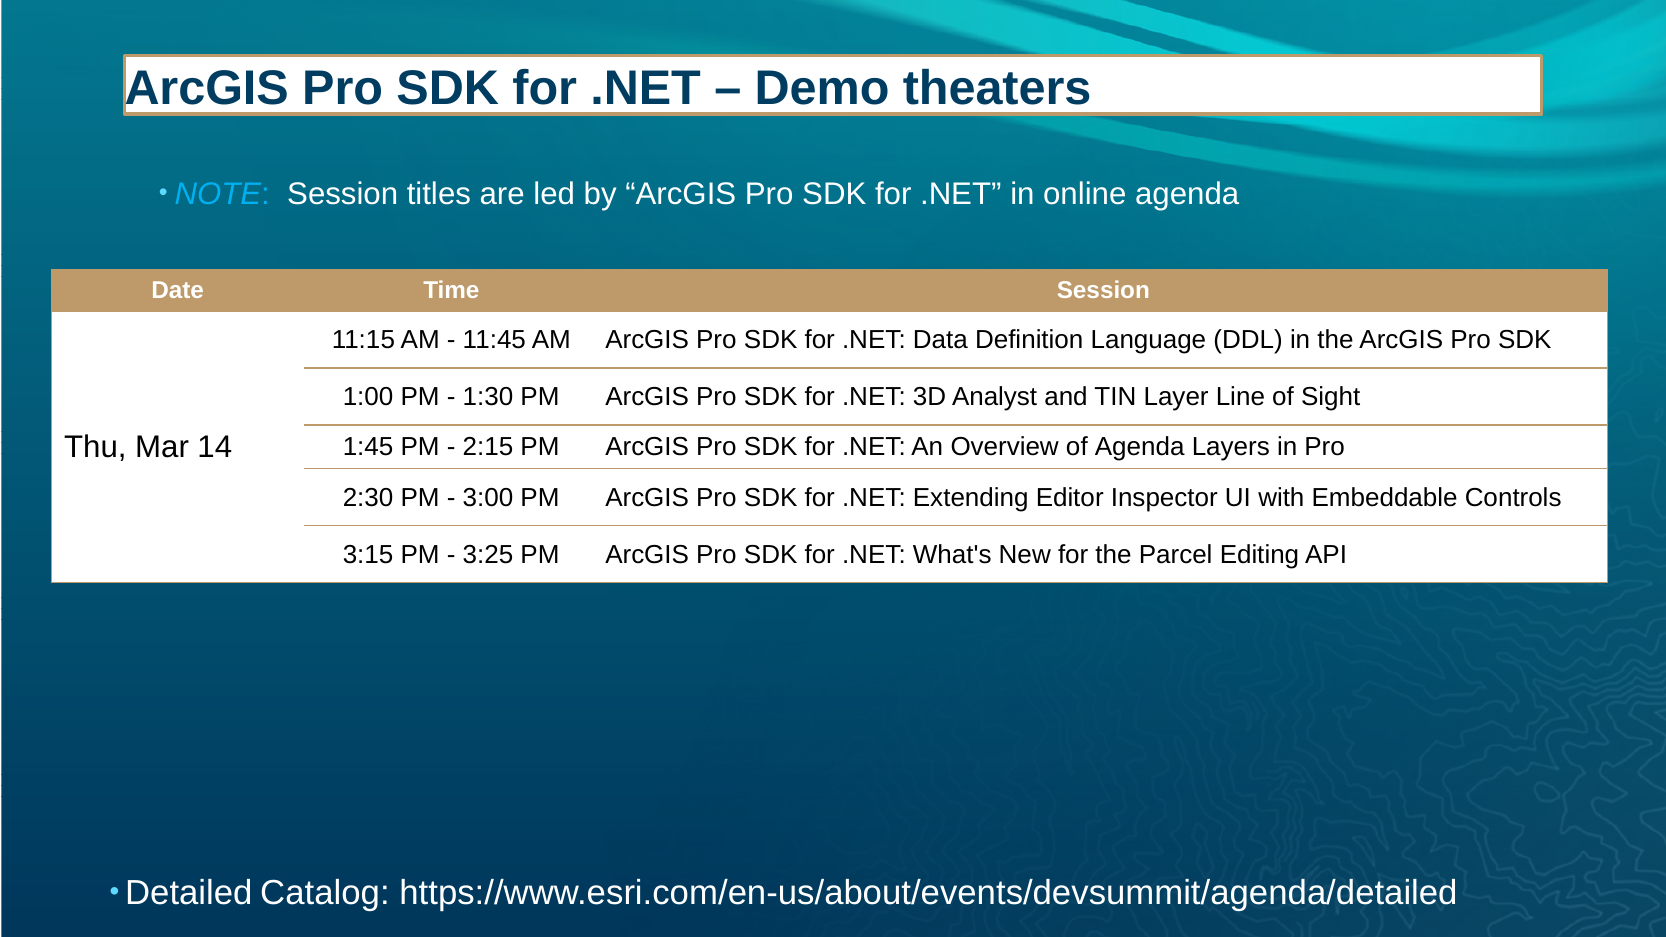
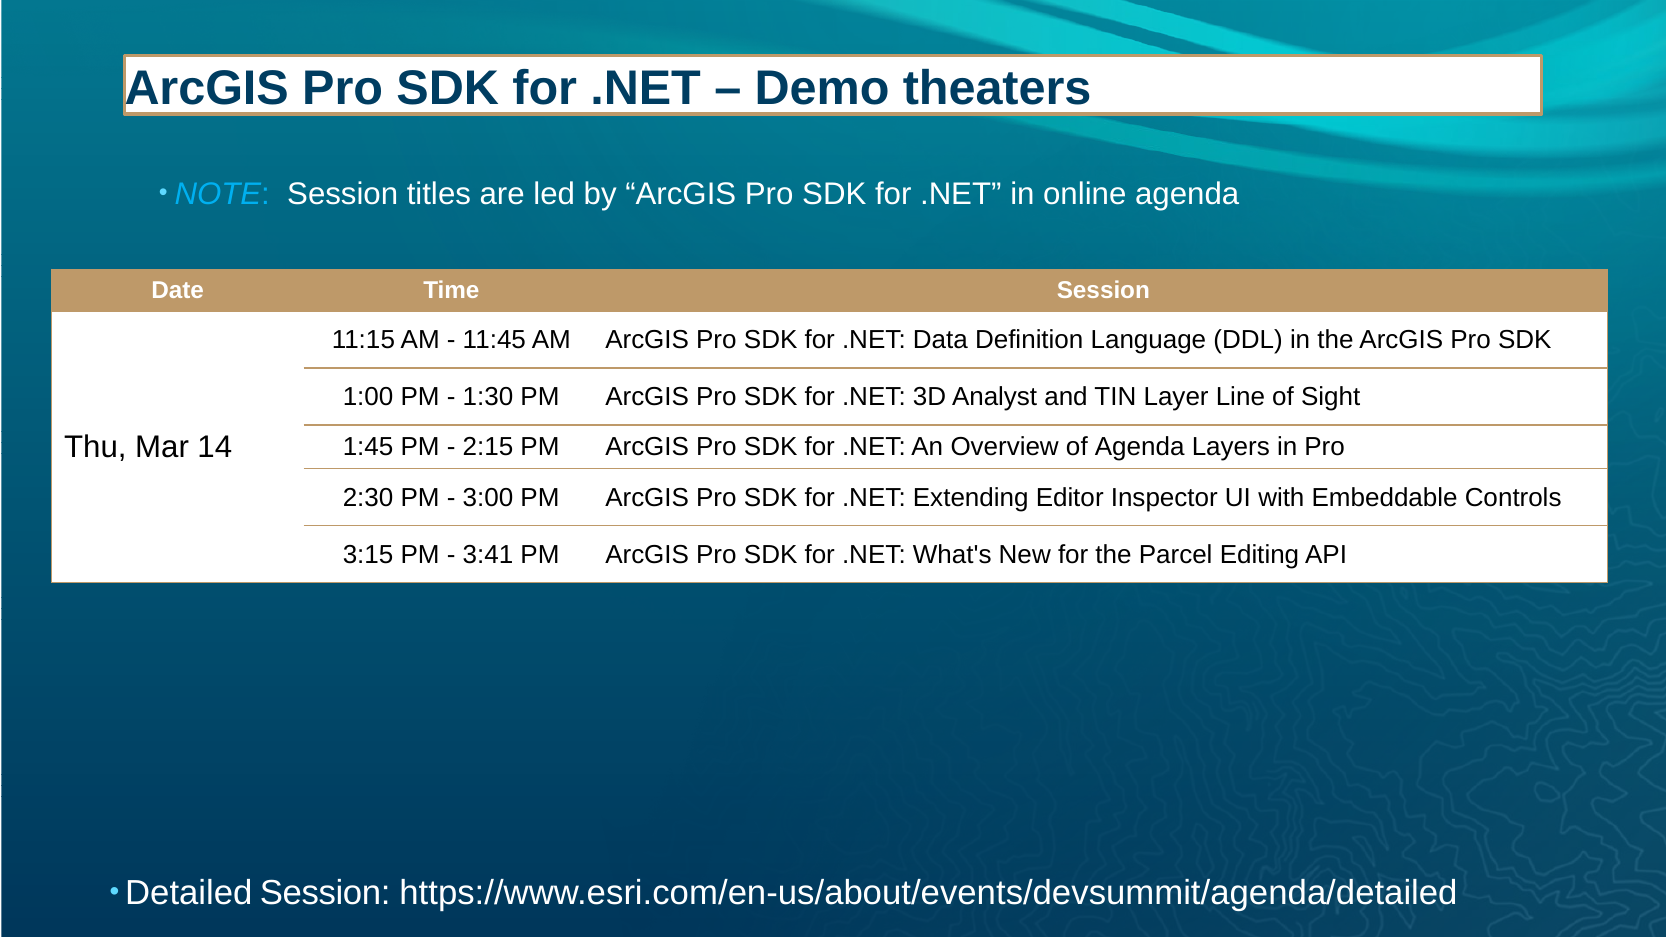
3:25: 3:25 -> 3:41
Detailed Catalog: Catalog -> Session
